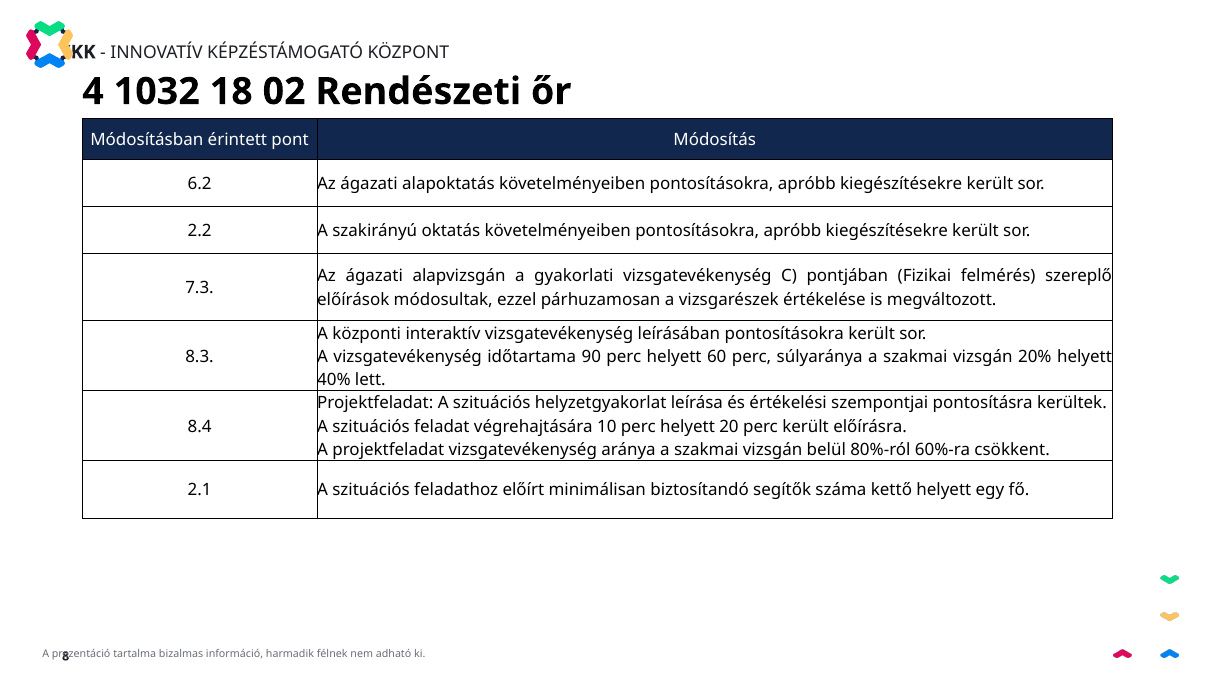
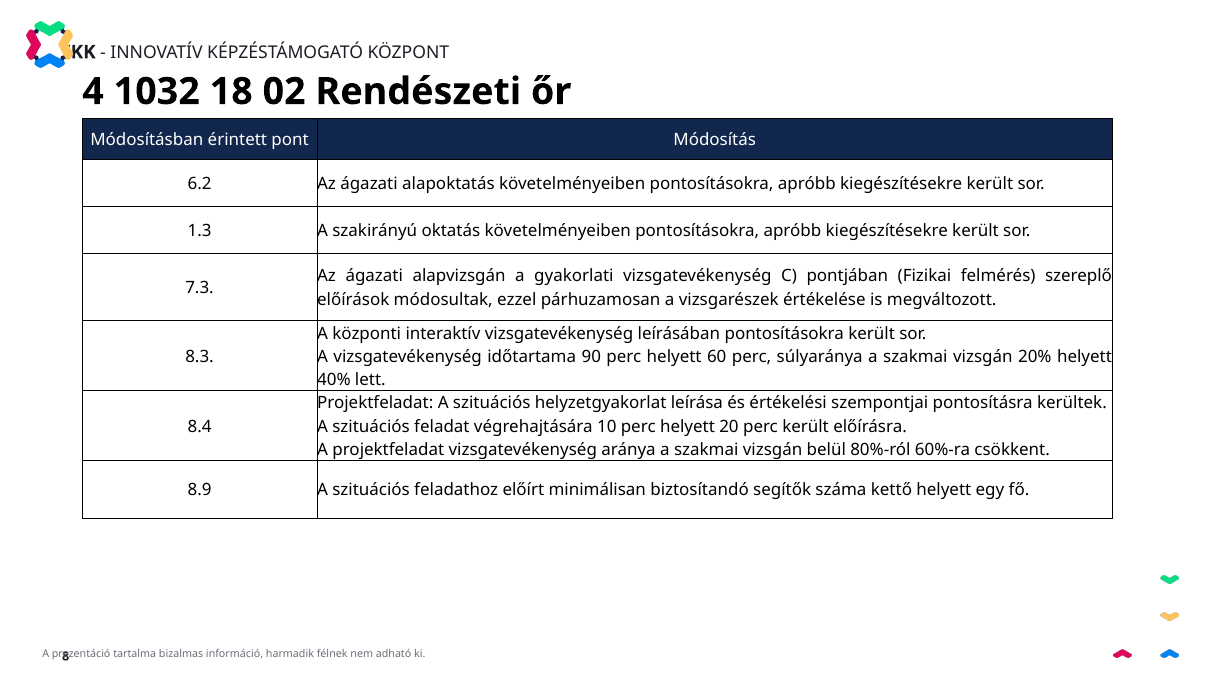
2.2: 2.2 -> 1.3
2.1: 2.1 -> 8.9
